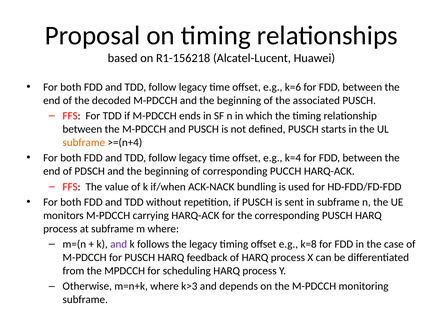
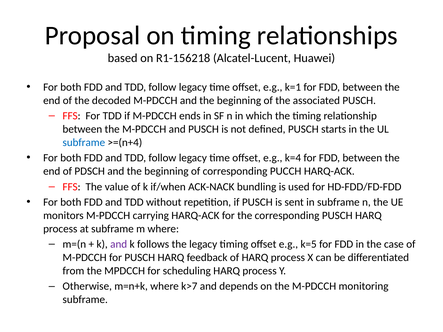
k=6: k=6 -> k=1
subframe at (84, 143) colour: orange -> blue
k=8: k=8 -> k=5
k>3: k>3 -> k>7
